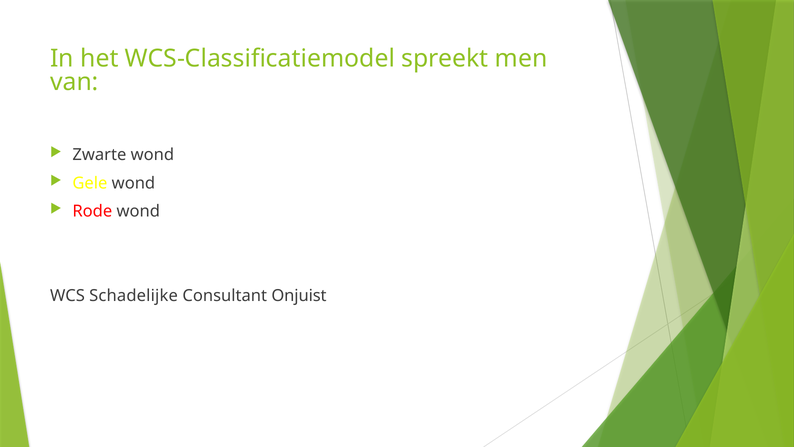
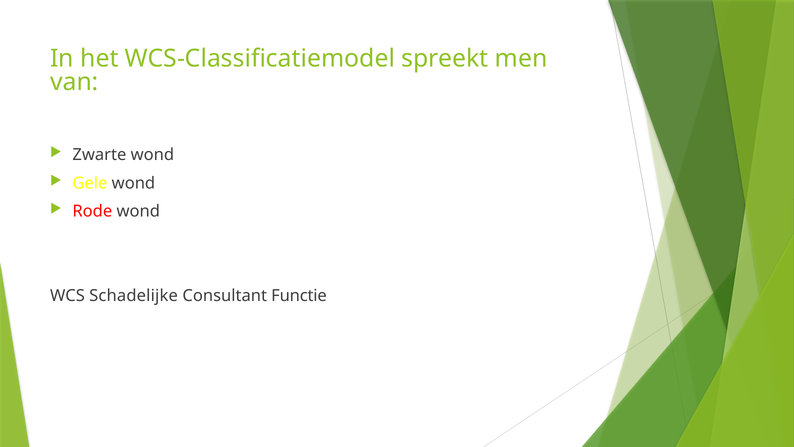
Onjuist: Onjuist -> Functie
